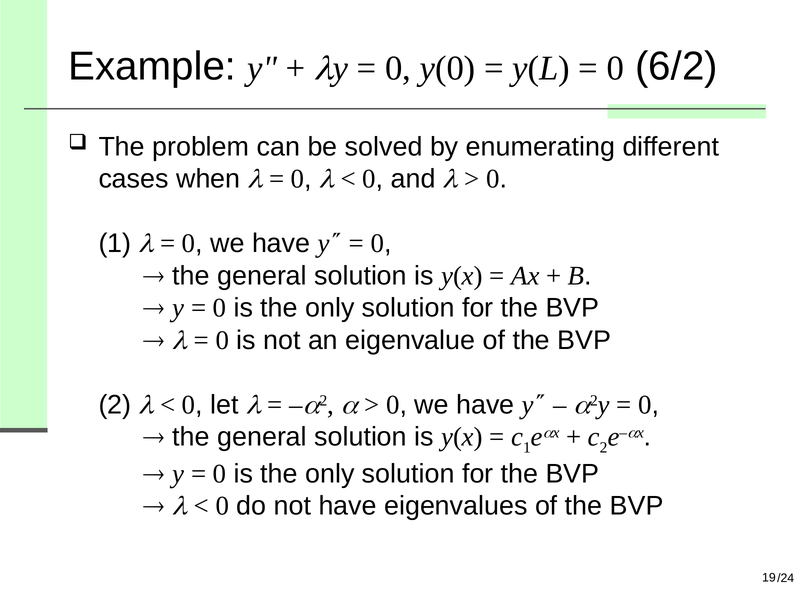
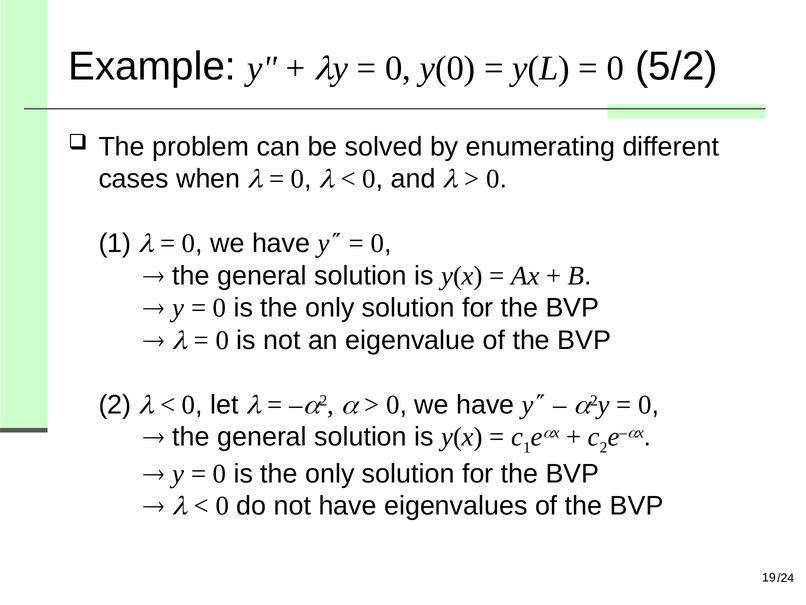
6/2: 6/2 -> 5/2
